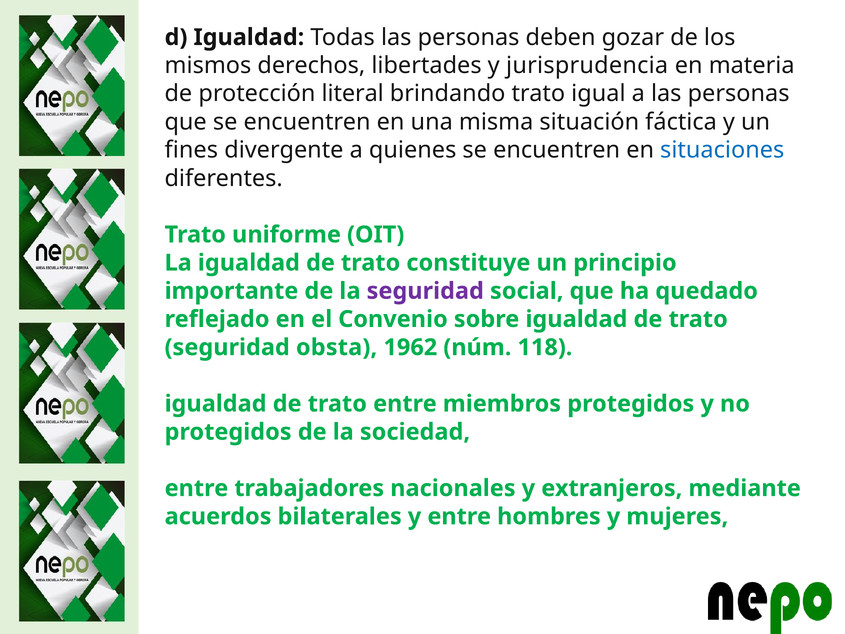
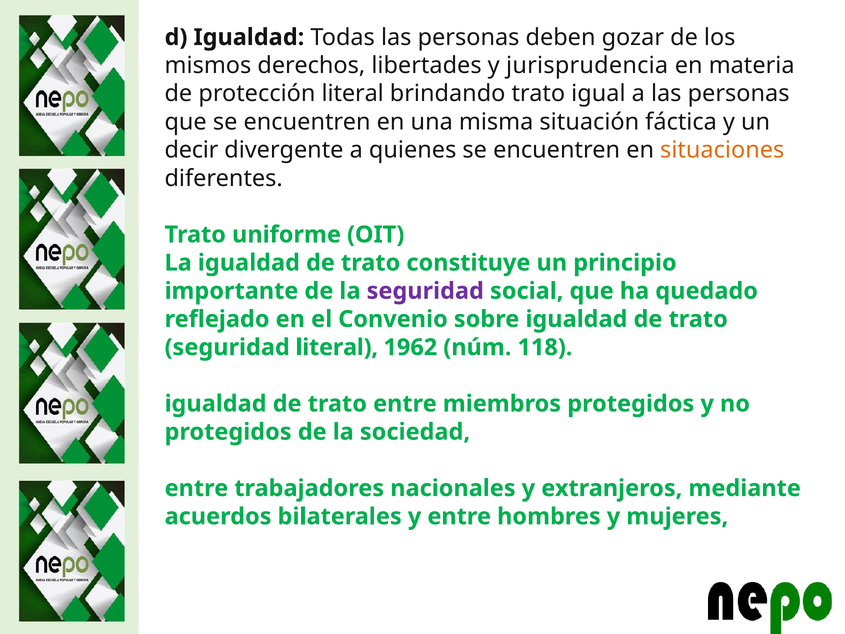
fines: fines -> decir
situaciones colour: blue -> orange
seguridad obsta: obsta -> literal
